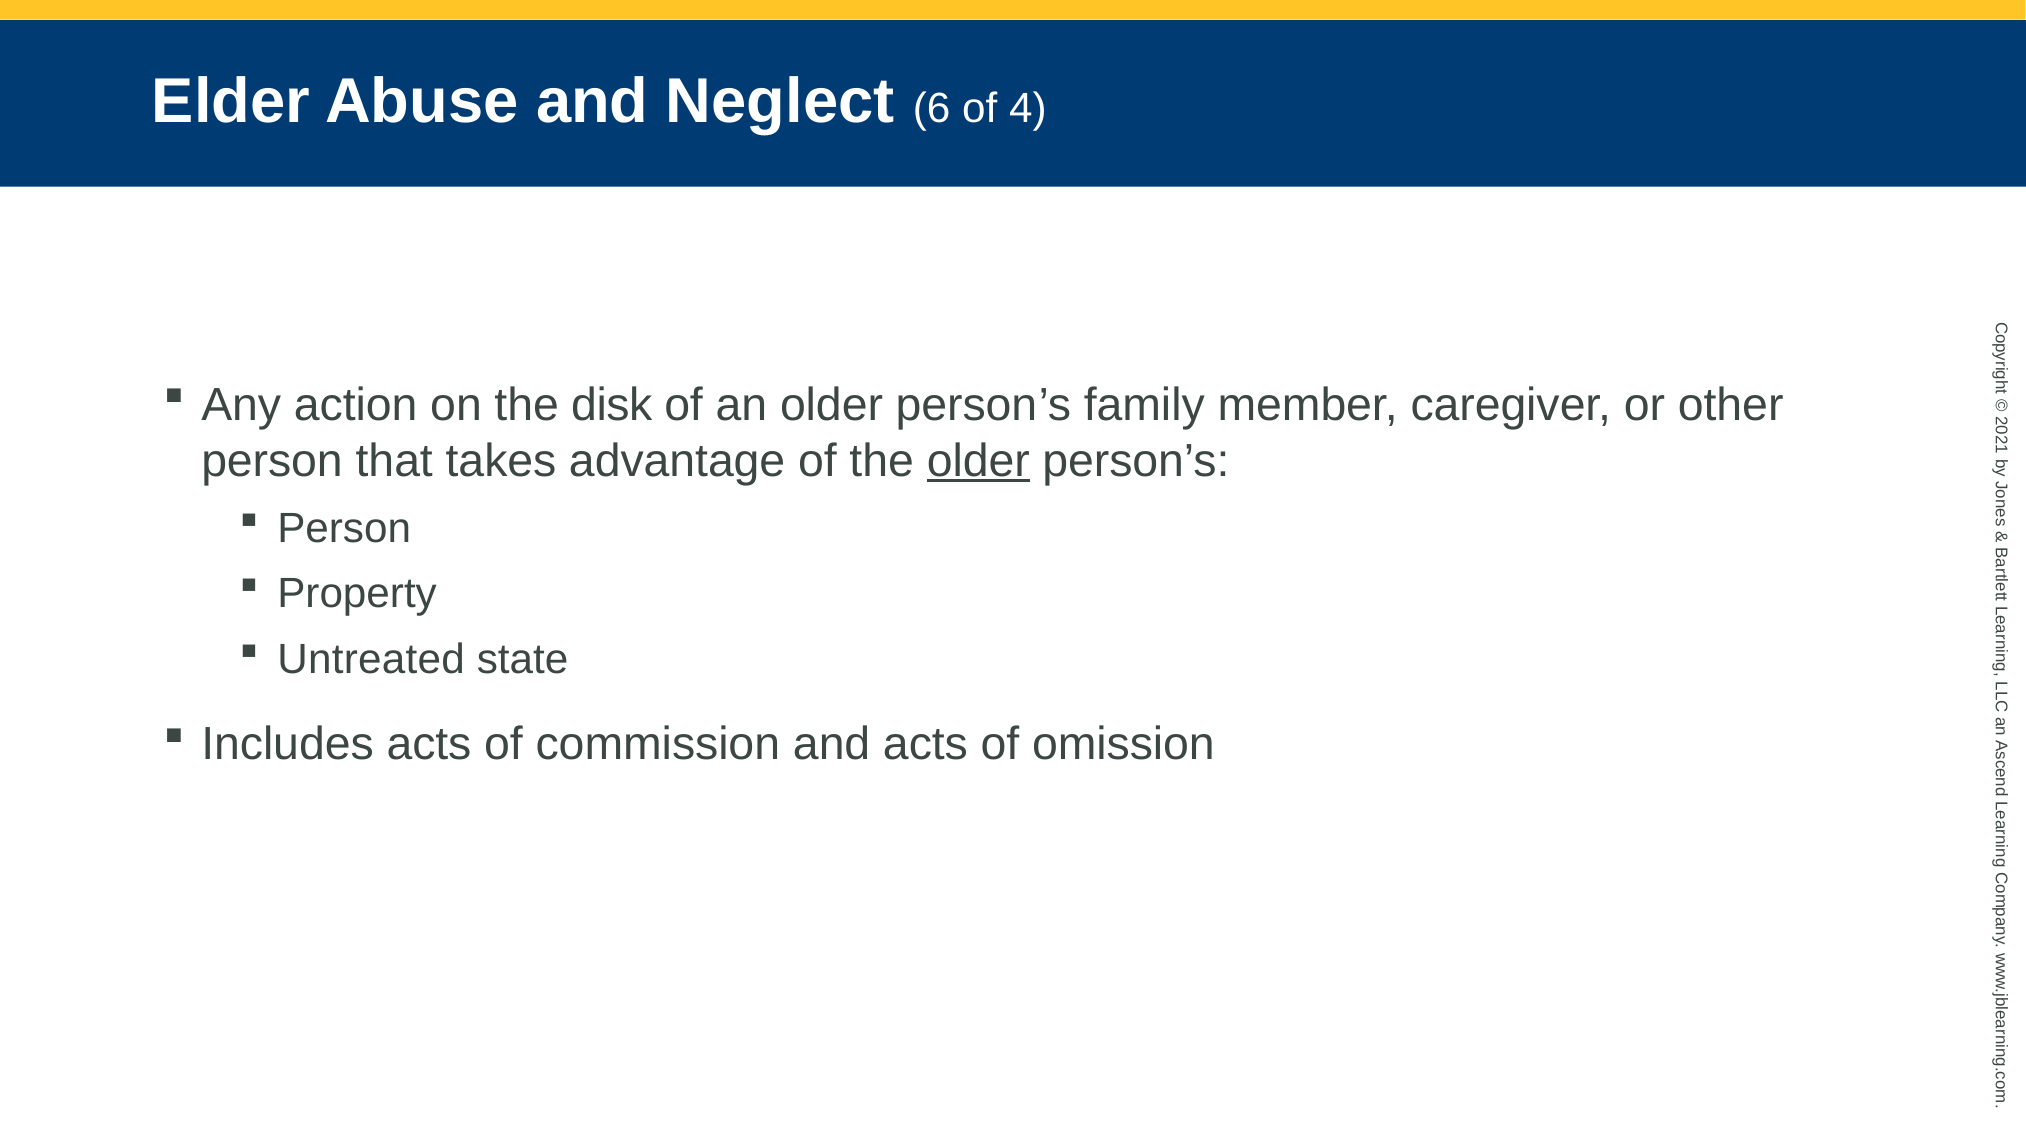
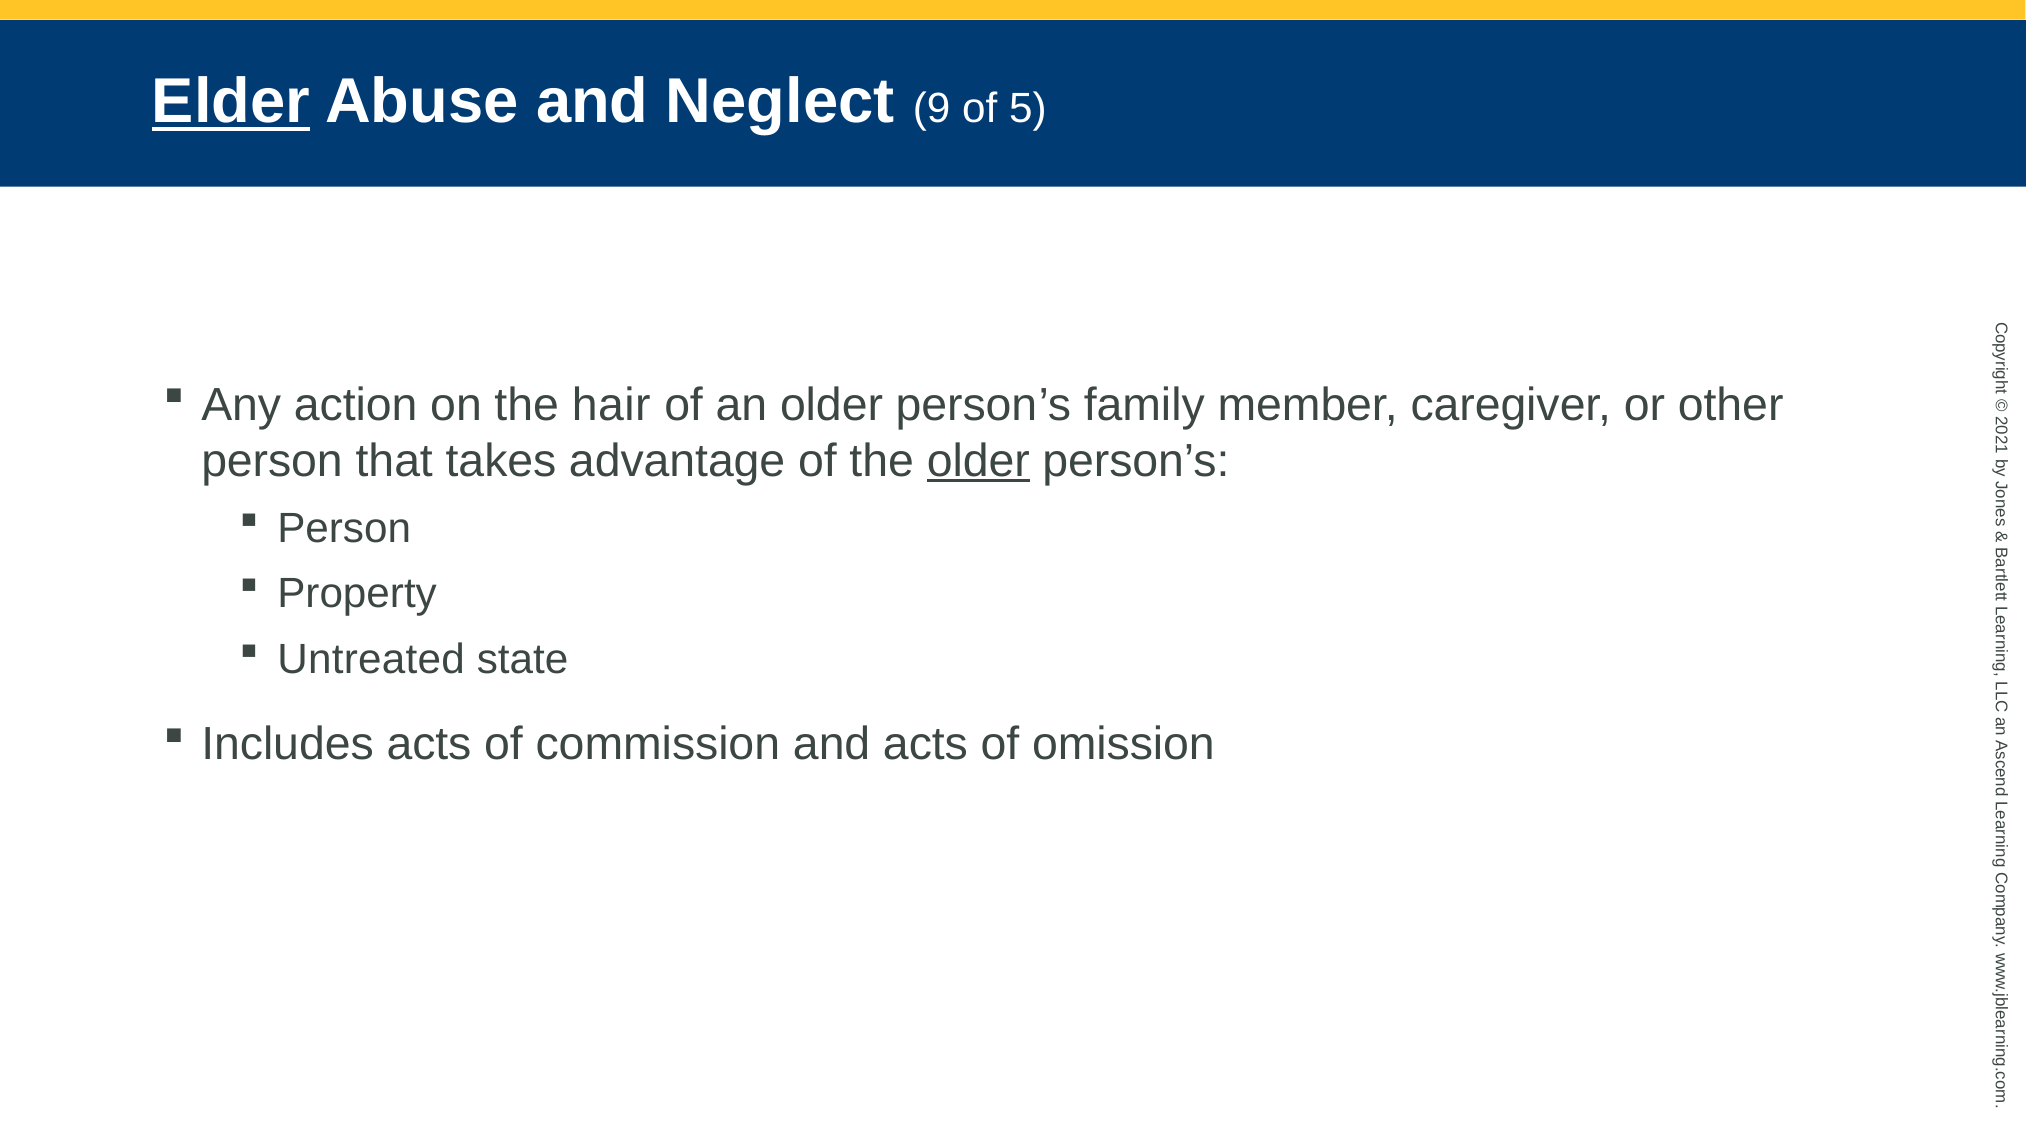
Elder underline: none -> present
6: 6 -> 9
4: 4 -> 5
disk: disk -> hair
